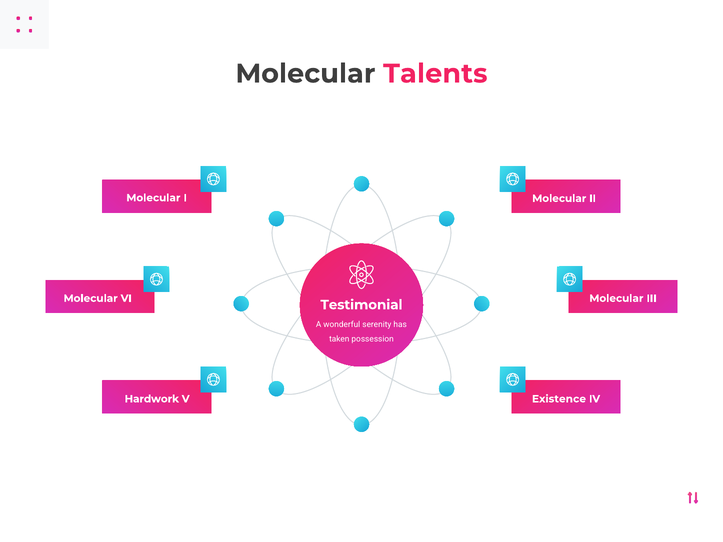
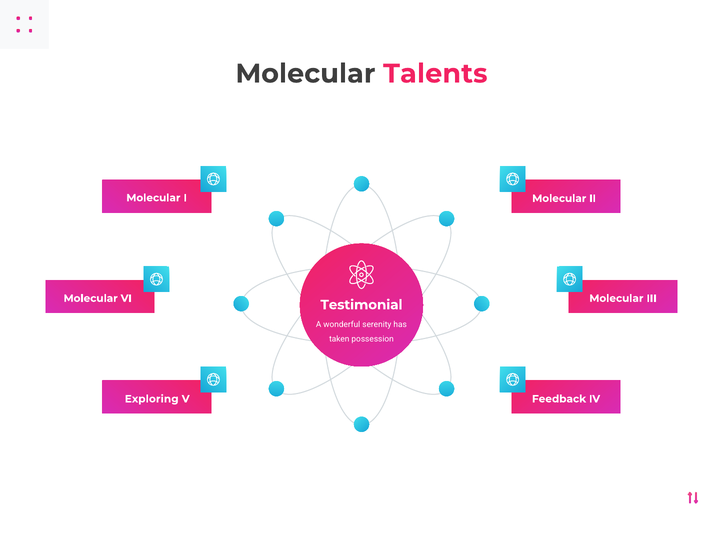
Hardwork: Hardwork -> Exploring
Existence: Existence -> Feedback
